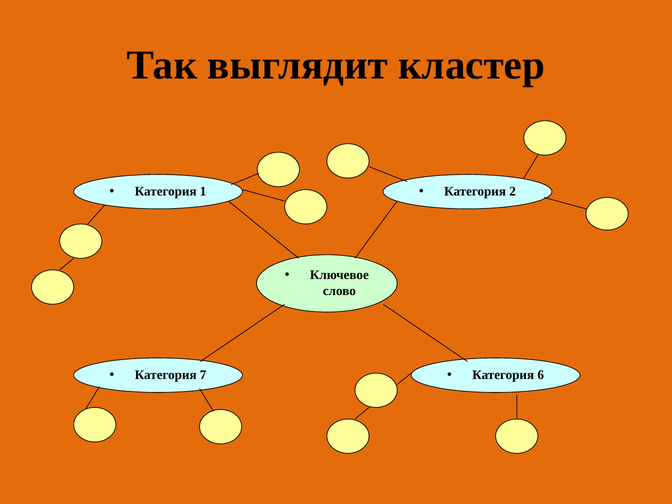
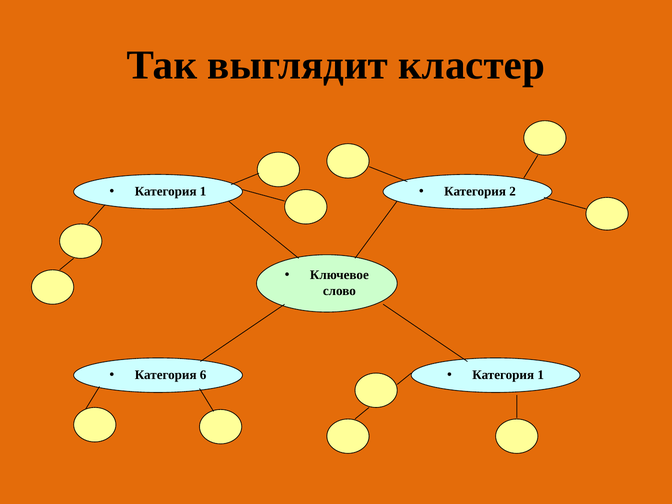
7: 7 -> 6
6 at (541, 375): 6 -> 1
